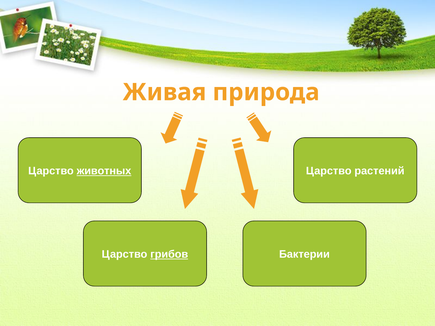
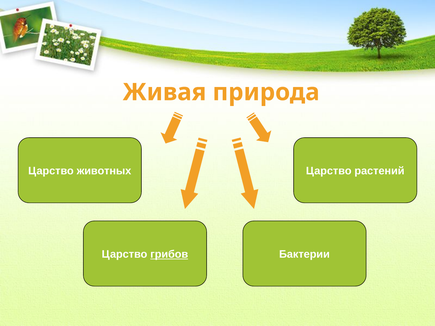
животных underline: present -> none
